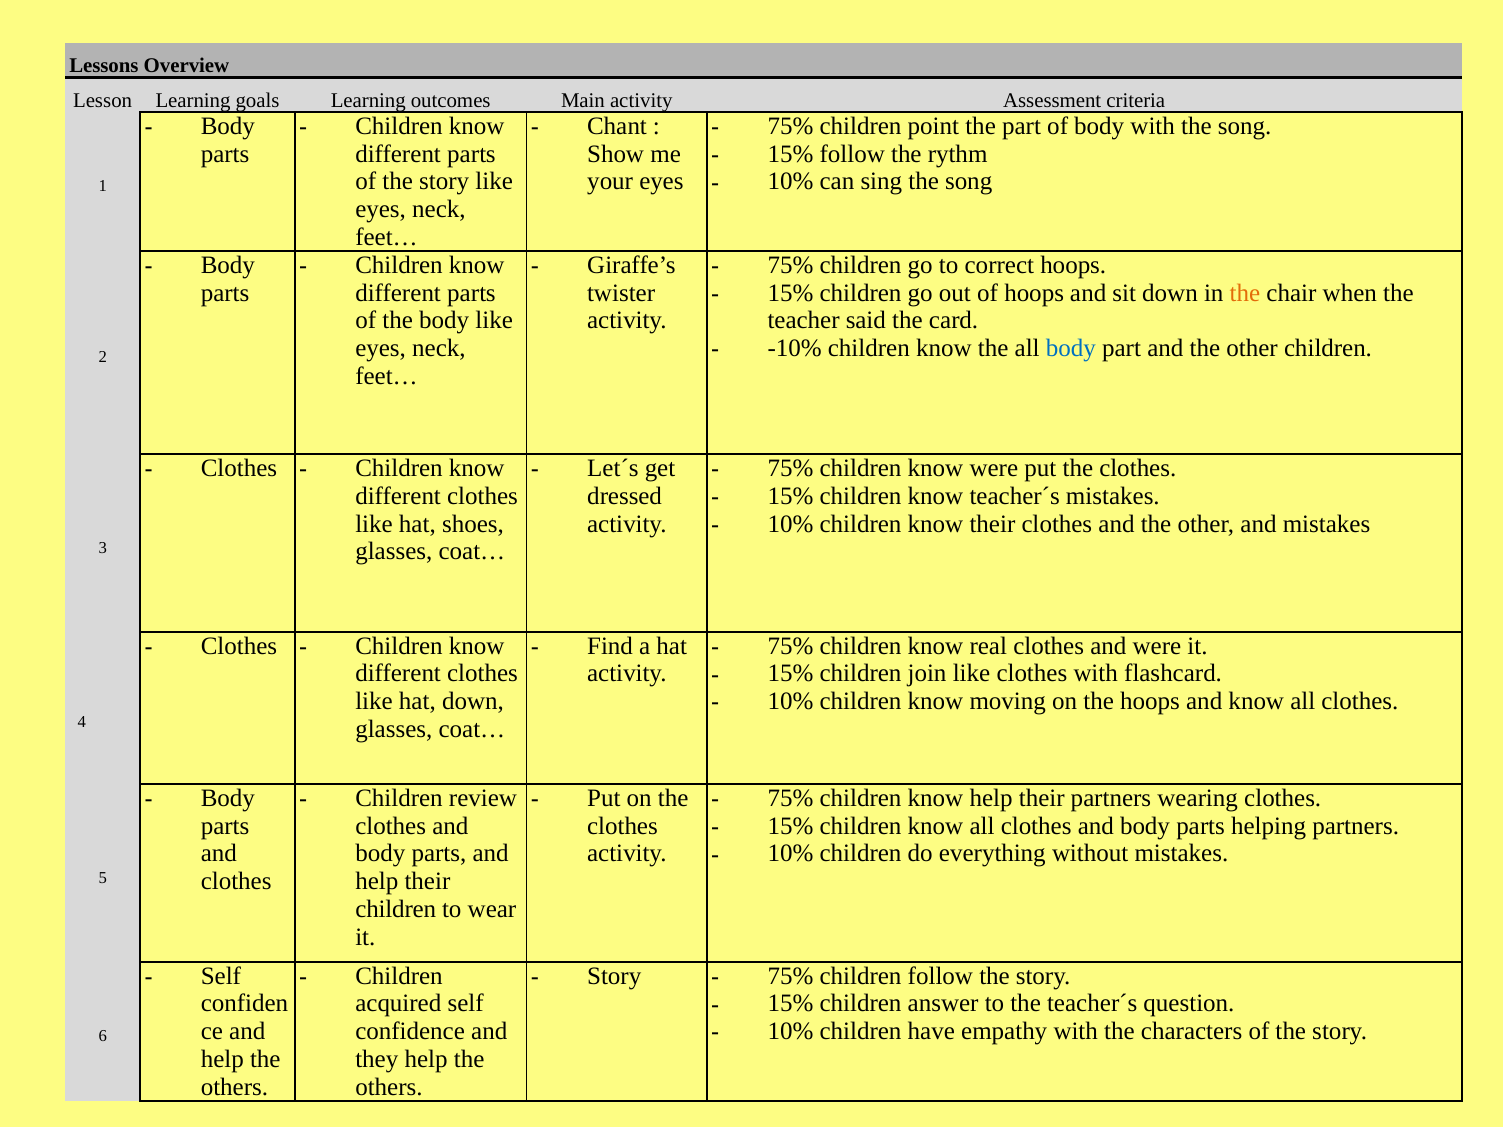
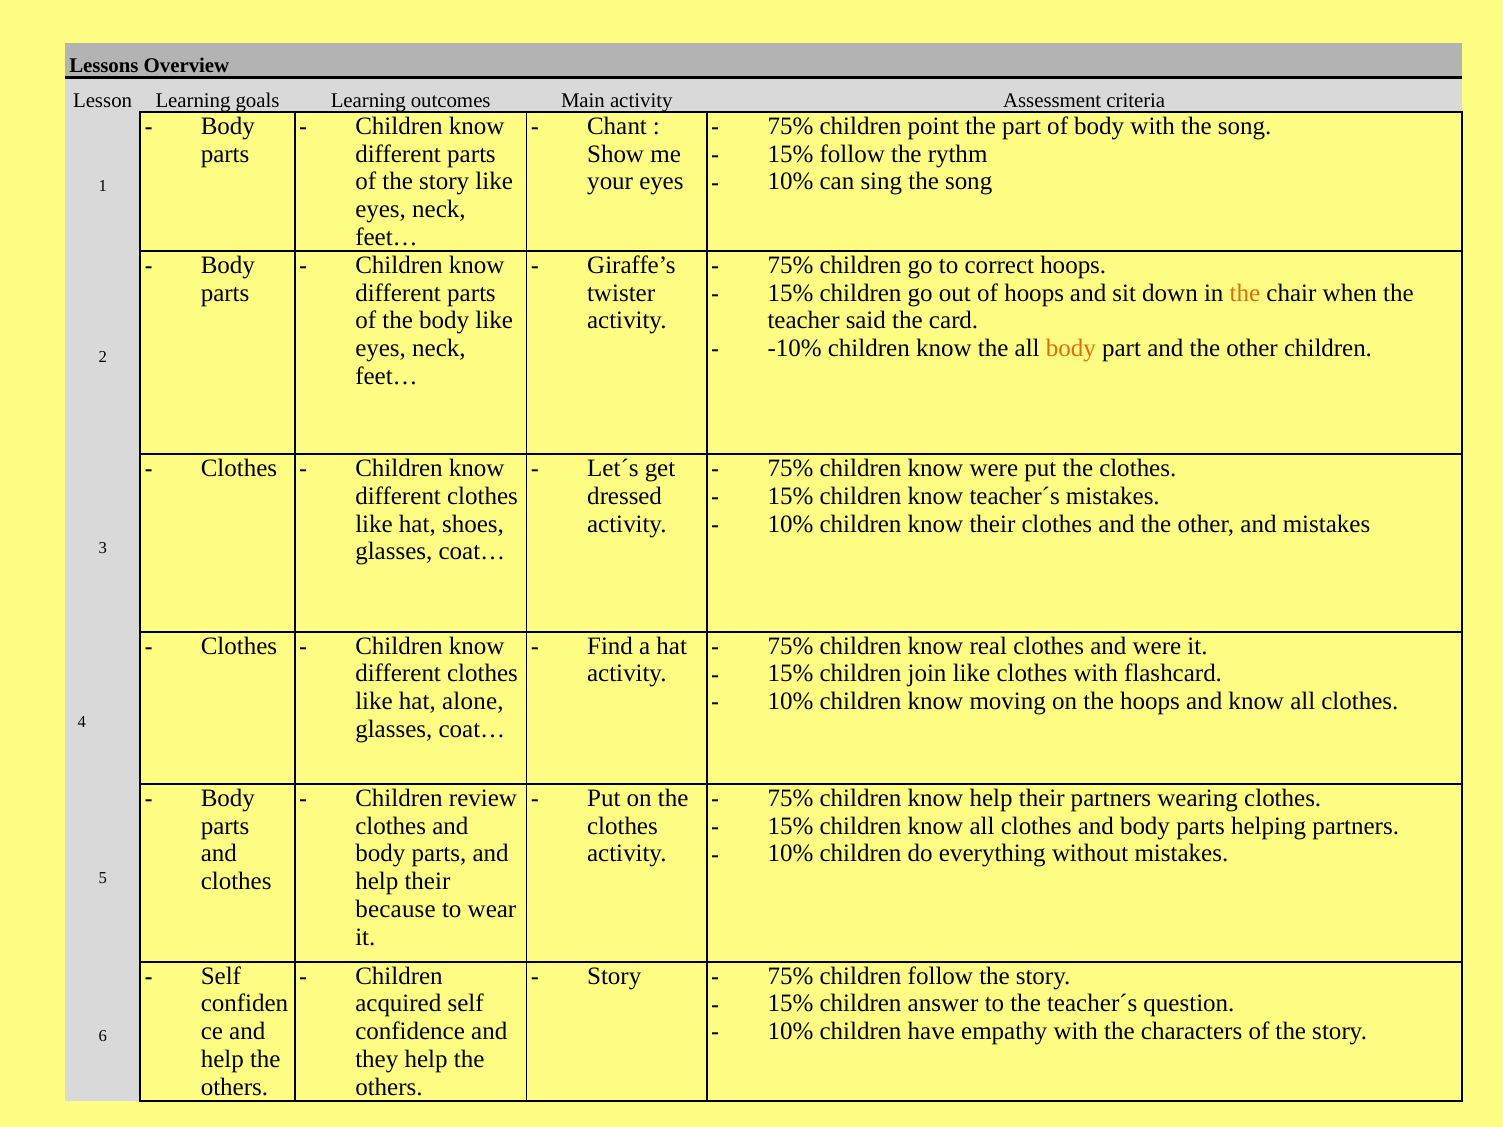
body at (1071, 349) colour: blue -> orange
hat down: down -> alone
children at (396, 910): children -> because
